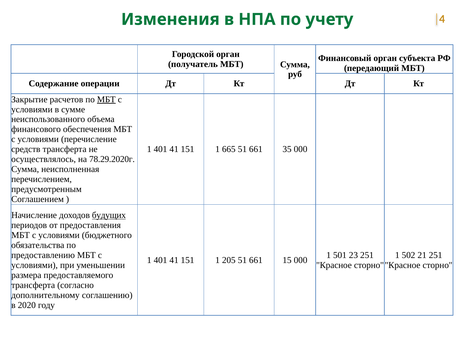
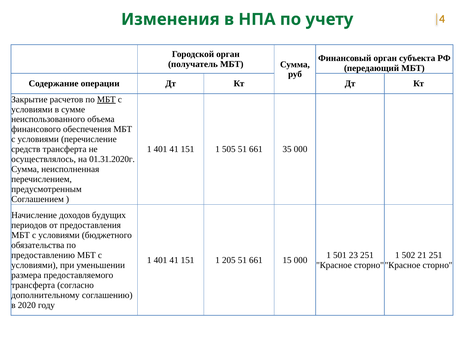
665: 665 -> 505
78.29.2020г: 78.29.2020г -> 01.31.2020г
будущих underline: present -> none
